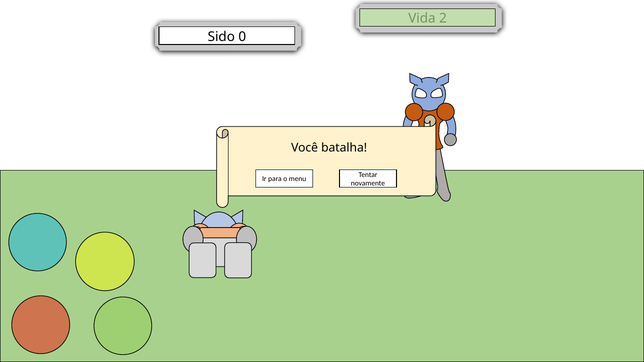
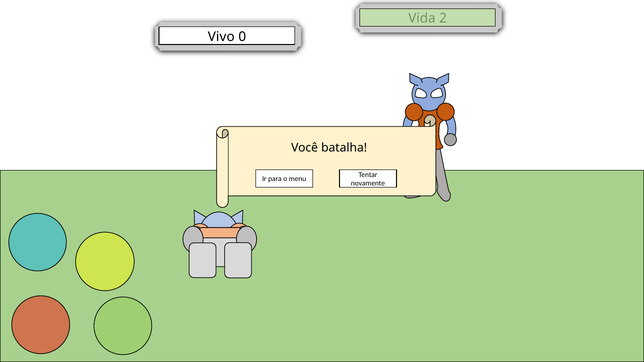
Sido: Sido -> Vivo
